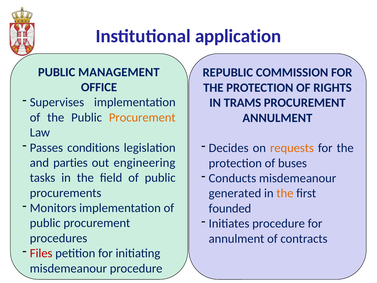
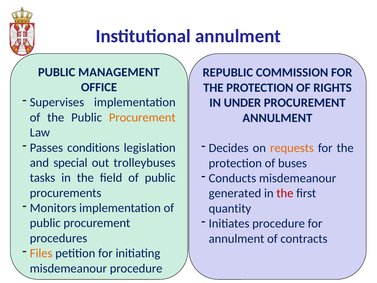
Institutional application: application -> annulment
TRAMS: TRAMS -> UNDER
parties: parties -> special
engineering: engineering -> trolleybuses
the at (285, 193) colour: orange -> red
founded: founded -> quantity
Files colour: red -> orange
